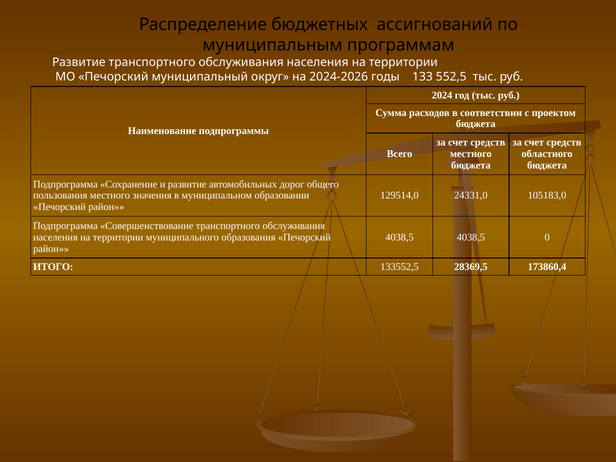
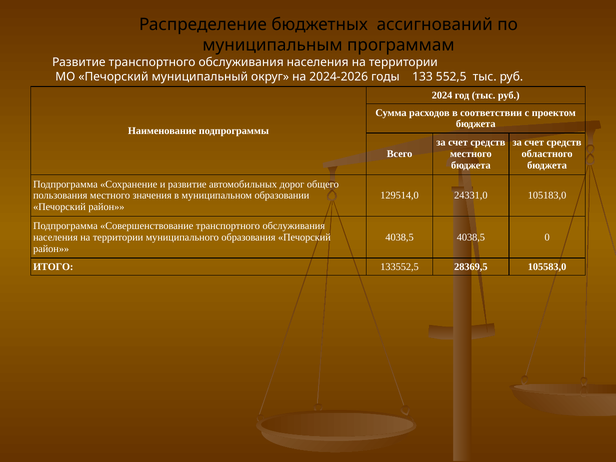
173860,4: 173860,4 -> 105583,0
